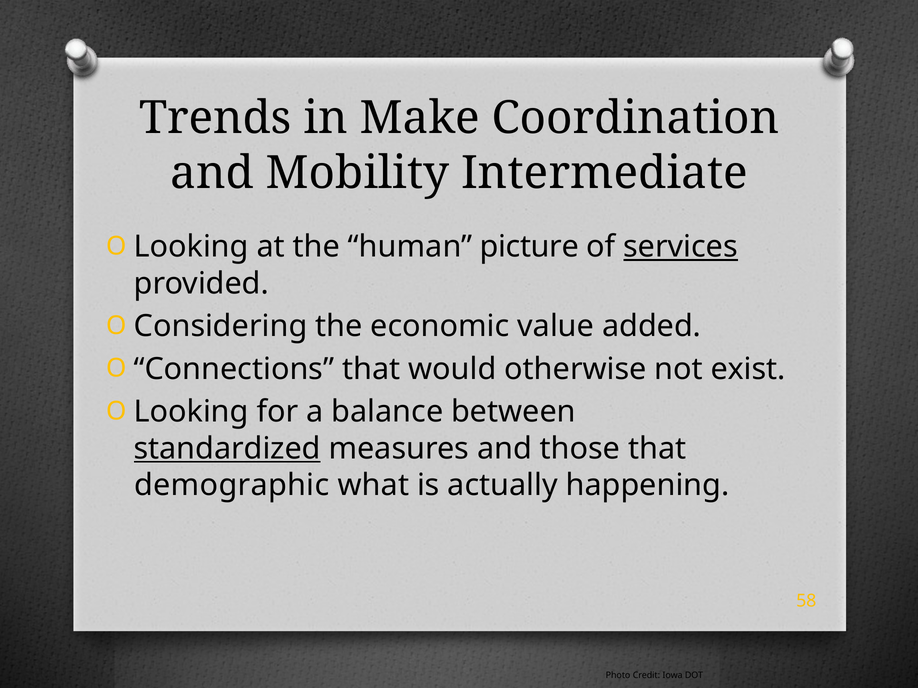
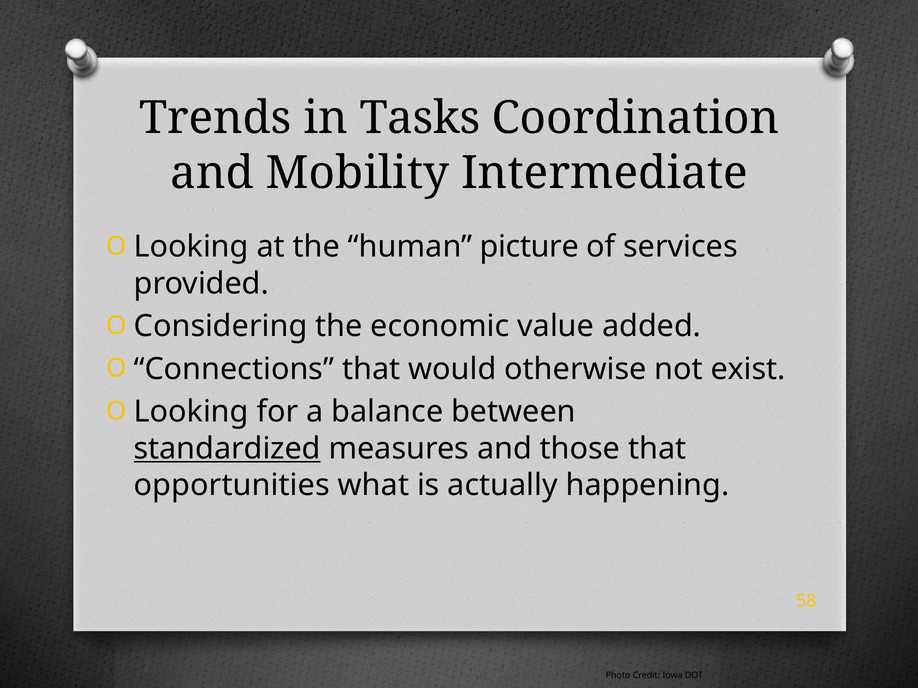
Make: Make -> Tasks
services underline: present -> none
demographic: demographic -> opportunities
